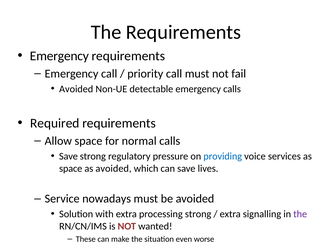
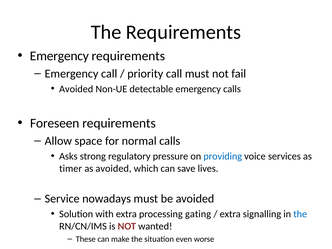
Required: Required -> Foreseen
Save at (68, 156): Save -> Asks
space at (71, 168): space -> timer
processing strong: strong -> gating
the at (300, 214) colour: purple -> blue
